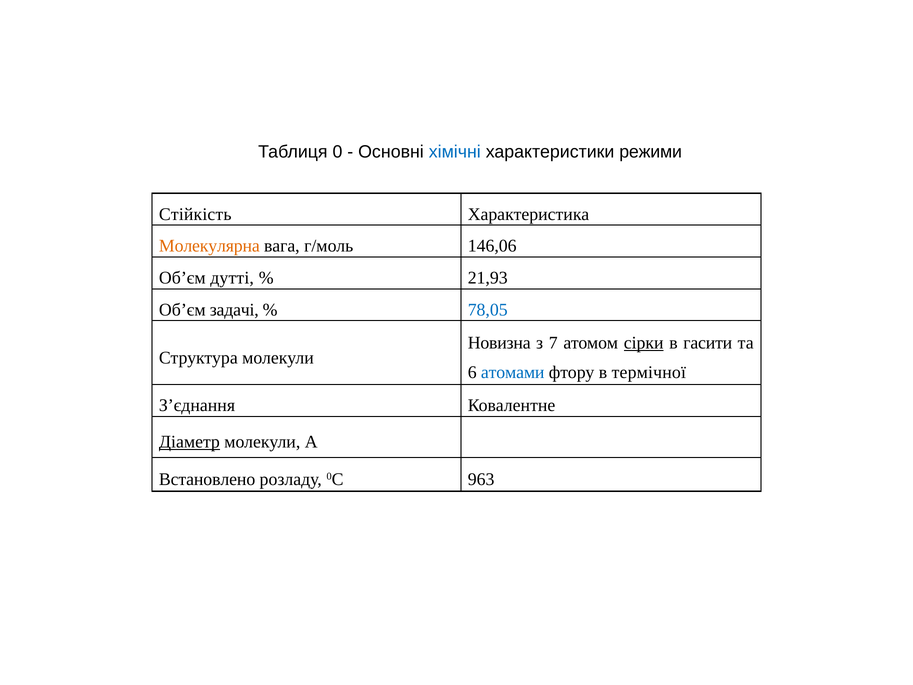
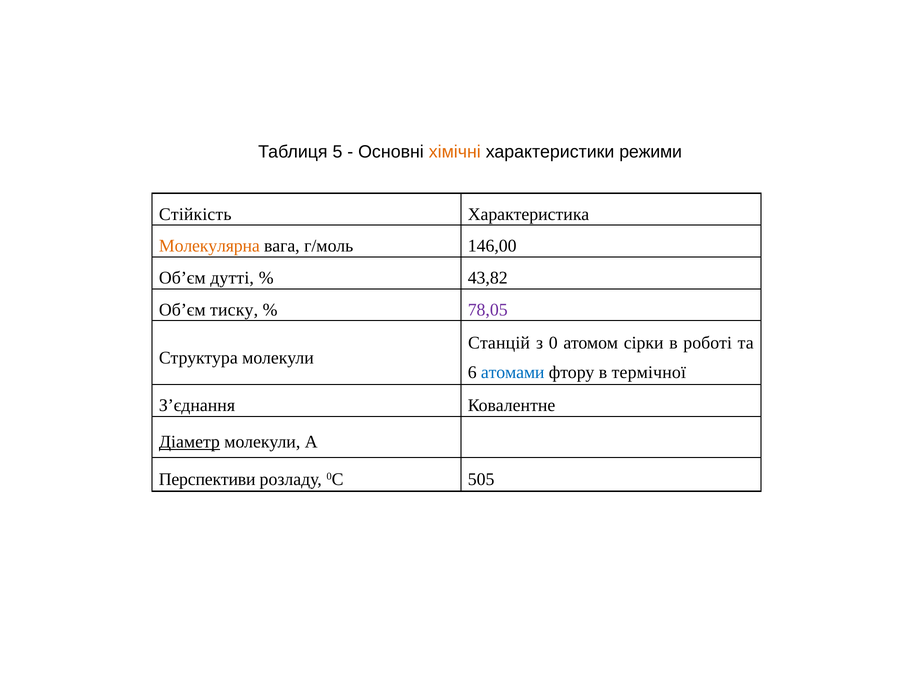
0: 0 -> 5
хімічні colour: blue -> orange
146,06: 146,06 -> 146,00
21,93: 21,93 -> 43,82
задачі: задачі -> тиску
78,05 colour: blue -> purple
Новизна: Новизна -> Станцій
7: 7 -> 0
сірки underline: present -> none
гасити: гасити -> роботі
Встановлено: Встановлено -> Перспективи
963: 963 -> 505
